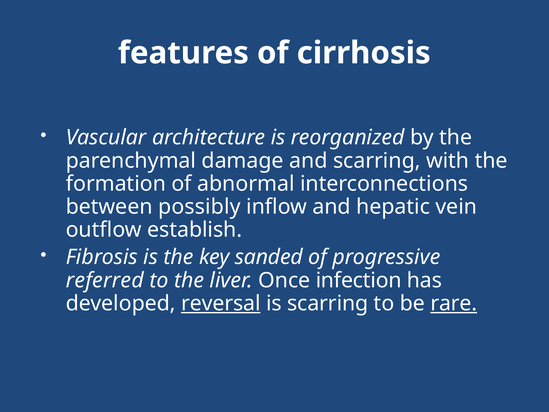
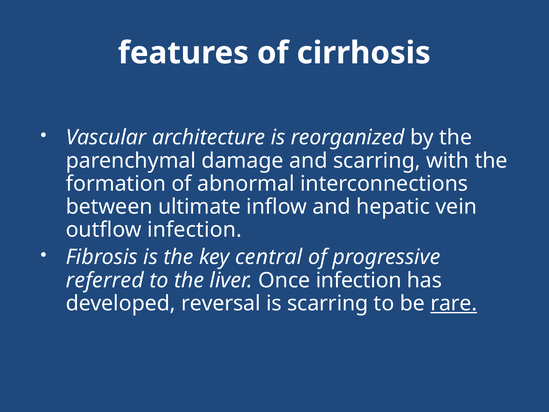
possibly: possibly -> ultimate
outflow establish: establish -> infection
sanded: sanded -> central
reversal underline: present -> none
